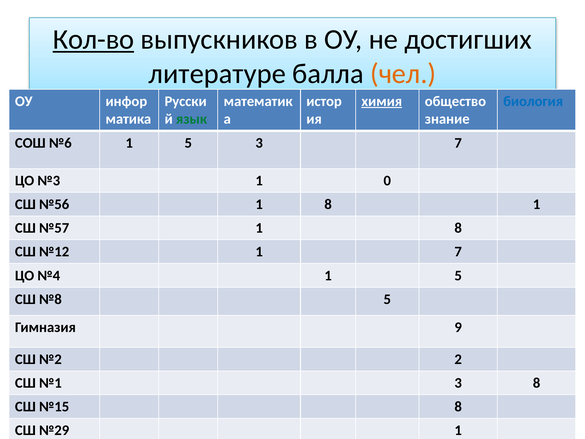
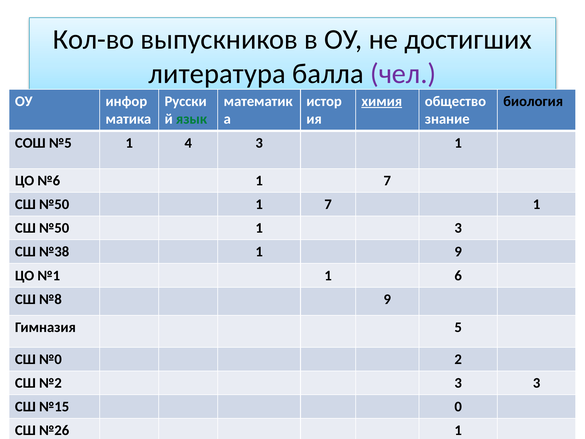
Кол-во underline: present -> none
литературе: литературе -> литература
чел colour: orange -> purple
биология colour: blue -> black
№6: №6 -> №5
5 at (188, 143): 5 -> 4
3 7: 7 -> 1
№3: №3 -> №6
0 at (387, 180): 0 -> 7
№56 at (54, 204): №56 -> №50
8 at (328, 204): 8 -> 7
№57 at (54, 228): №57 -> №50
8 at (458, 228): 8 -> 3
№12: №12 -> №38
1 7: 7 -> 9
№4: №4 -> №1
5 at (458, 275): 5 -> 6
№8 5: 5 -> 9
9: 9 -> 5
№2: №2 -> №0
№1: №1 -> №2
3 8: 8 -> 3
№15 8: 8 -> 0
№29: №29 -> №26
